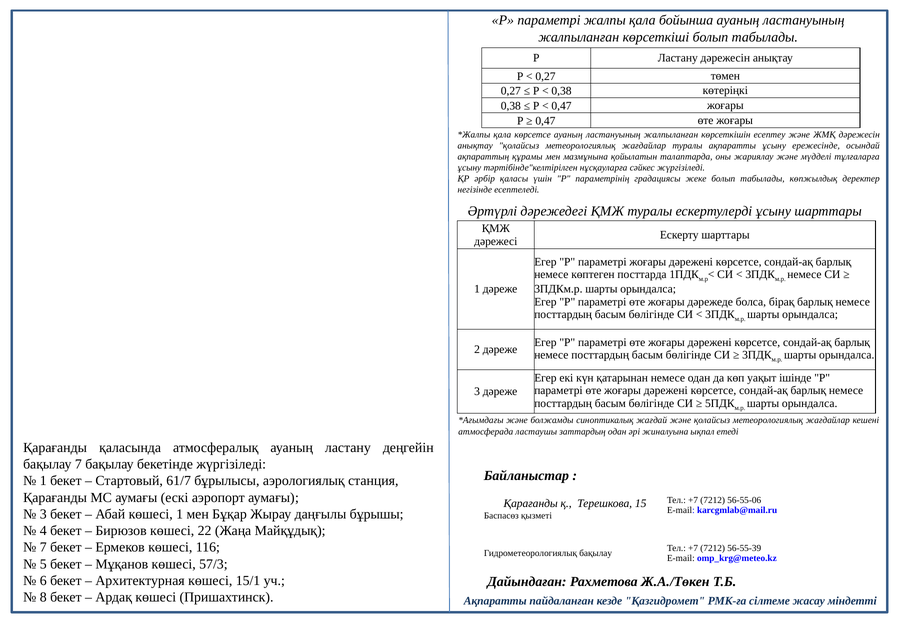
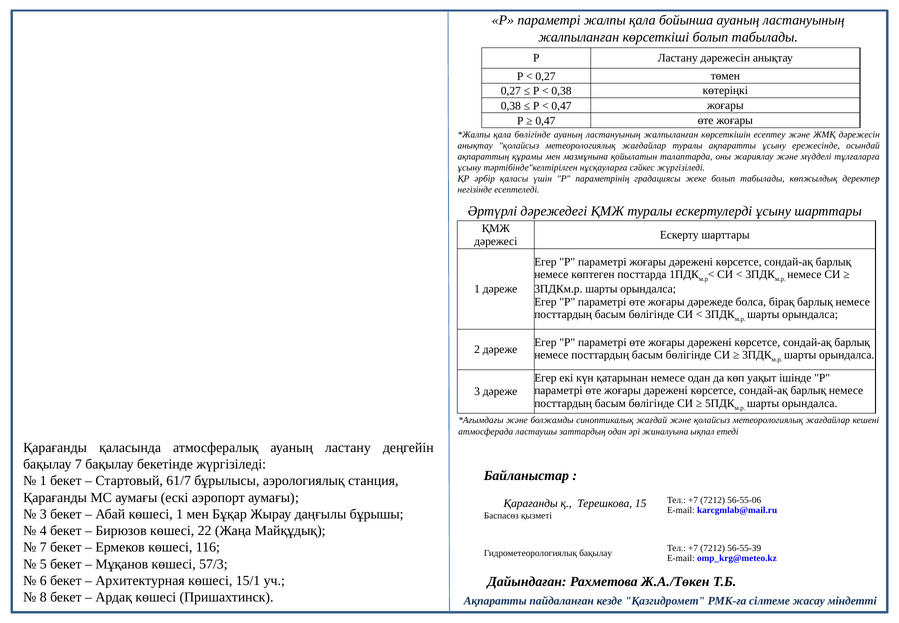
қала көрсетсе: көрсетсе -> бөлігінде
